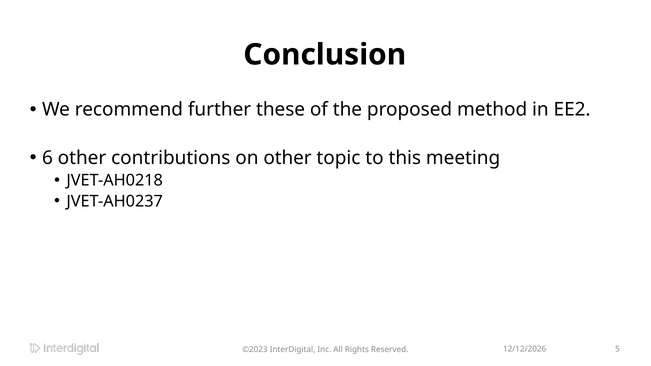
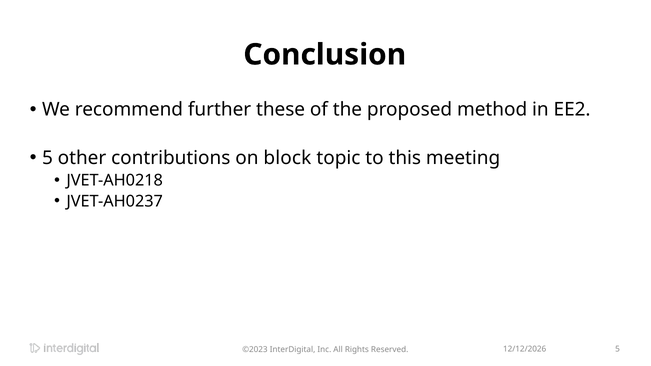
6 at (47, 158): 6 -> 5
on other: other -> block
